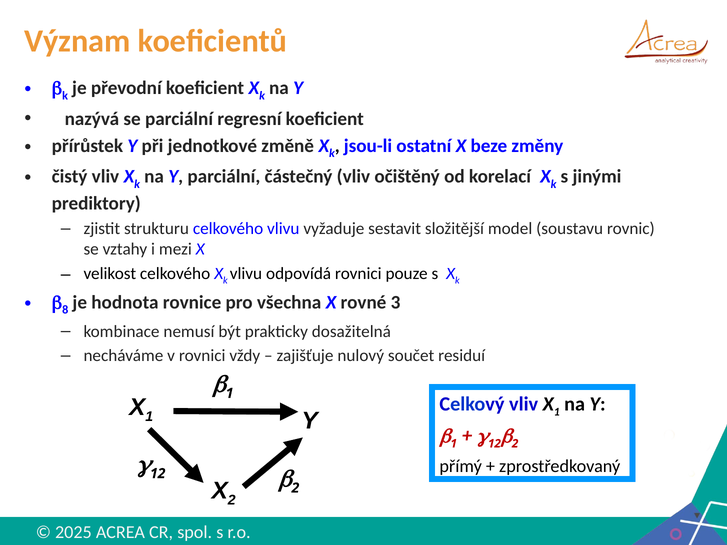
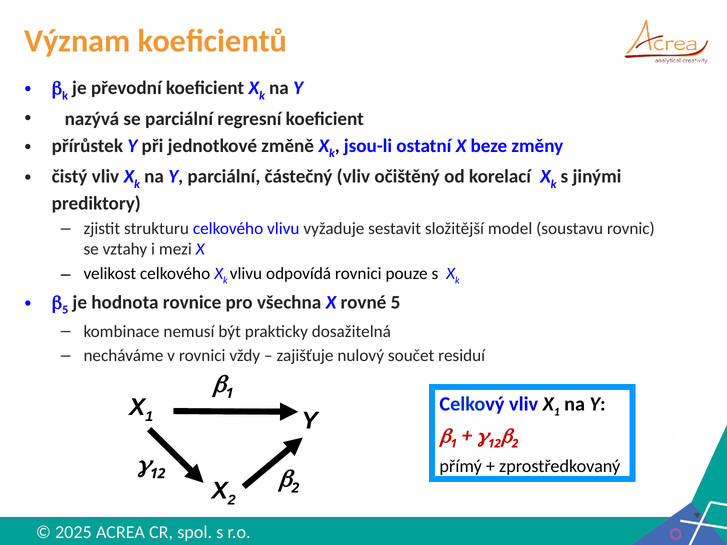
8 at (65, 310): 8 -> 5
rovné 3: 3 -> 5
